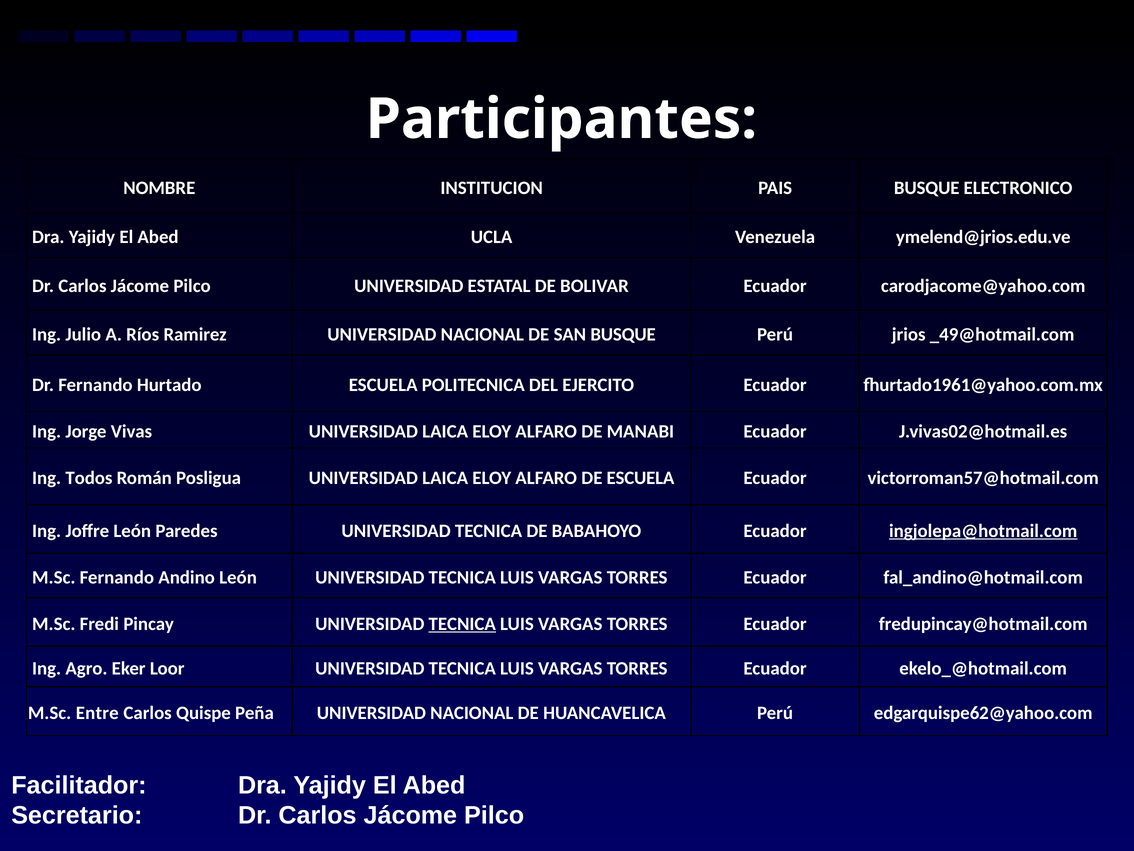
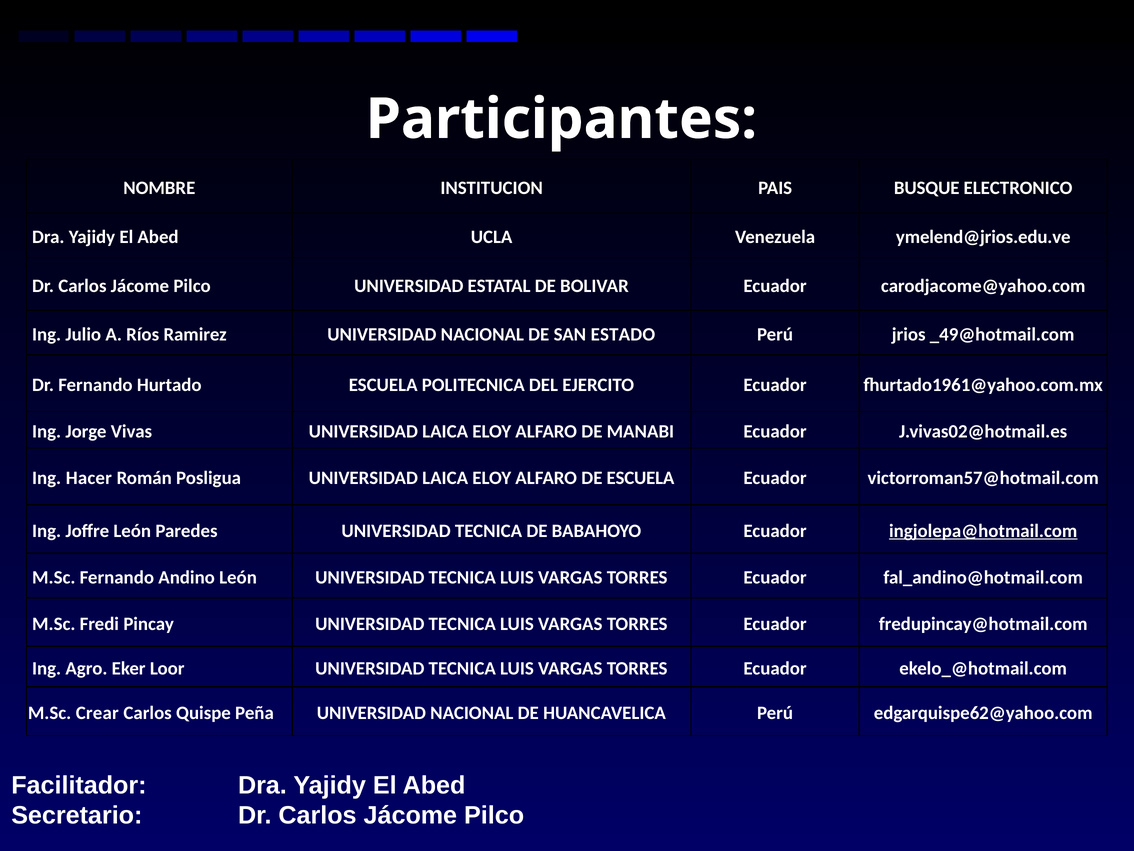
SAN BUSQUE: BUSQUE -> ESTADO
Todos: Todos -> Hacer
TECNICA at (462, 624) underline: present -> none
Entre: Entre -> Crear
